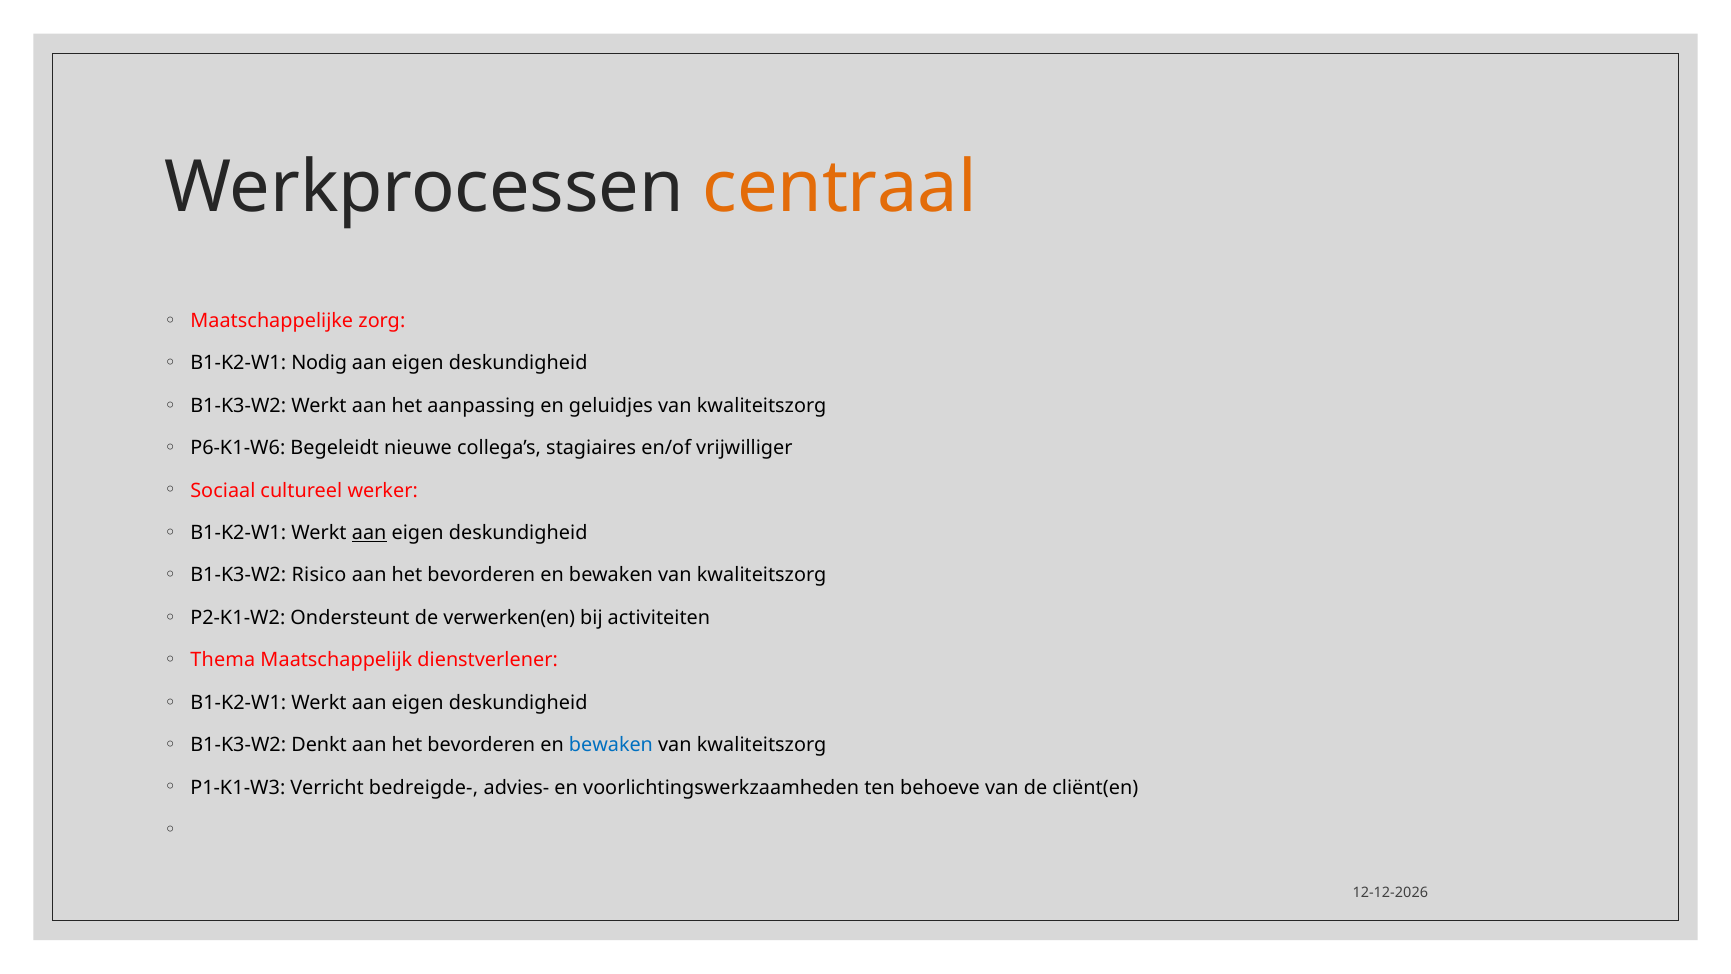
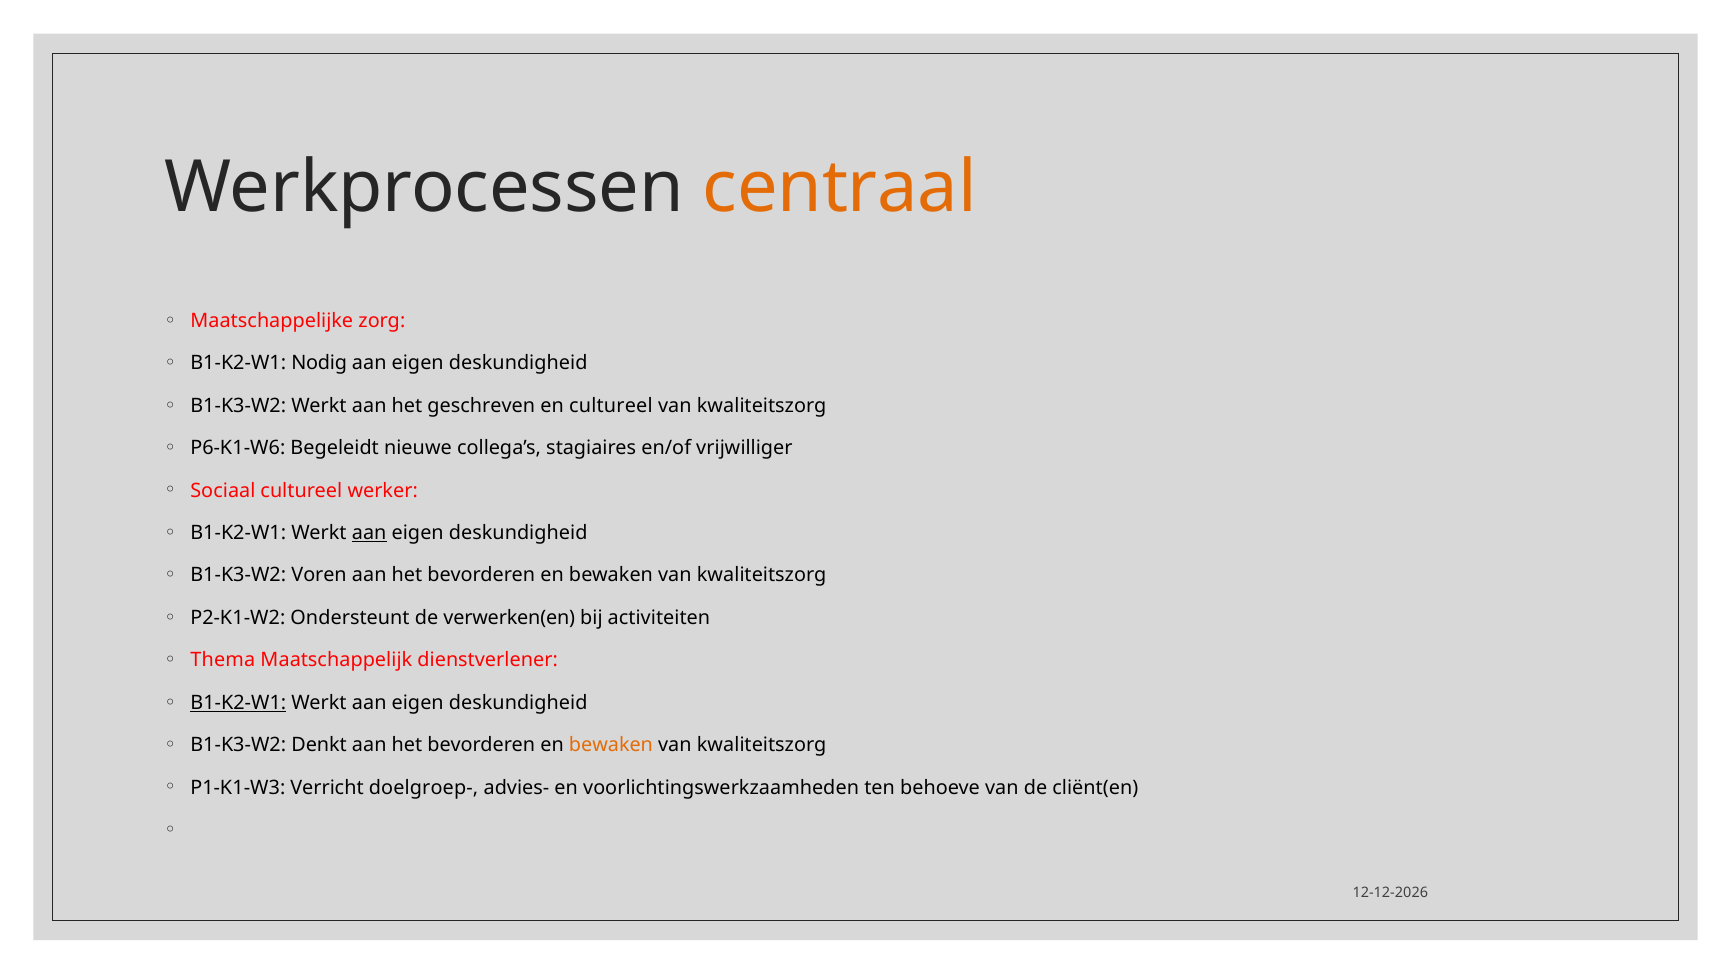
aanpassing: aanpassing -> geschreven
en geluidjes: geluidjes -> cultureel
Risico: Risico -> Voren
B1-K2-W1 at (238, 703) underline: none -> present
bewaken at (611, 745) colour: blue -> orange
bedreigde-: bedreigde- -> doelgroep-
